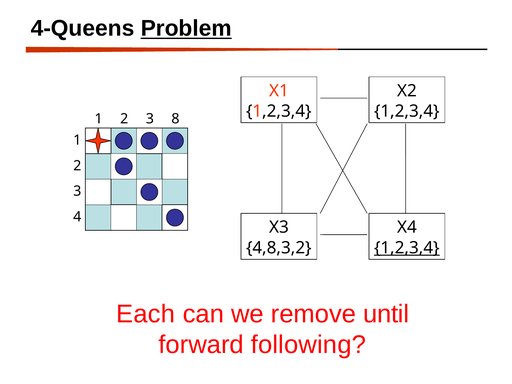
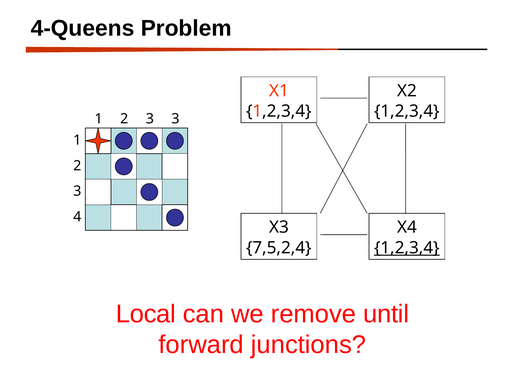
Problem underline: present -> none
2 8: 8 -> 3
4,8,3,2: 4,8,3,2 -> 7,5,2,4
Each: Each -> Local
following: following -> junctions
